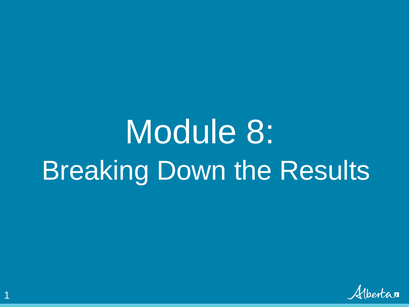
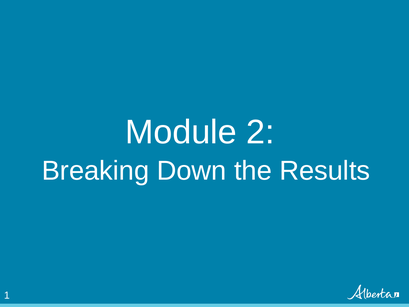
8: 8 -> 2
